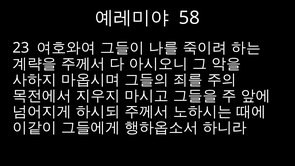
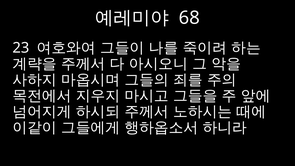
58: 58 -> 68
